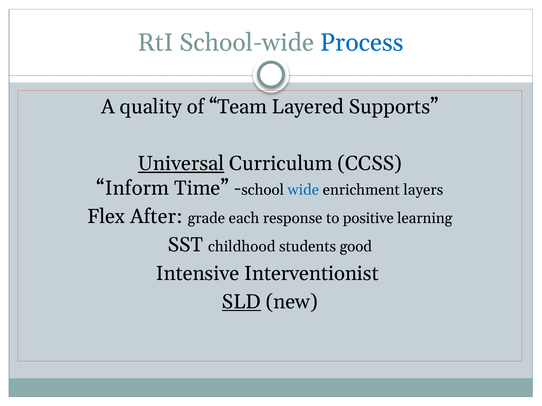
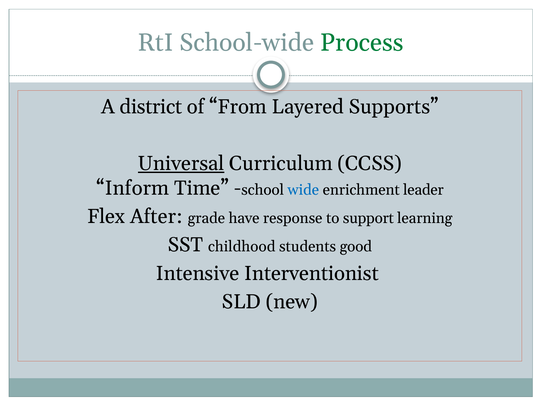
Process colour: blue -> green
quality: quality -> district
Team: Team -> From
layers: layers -> leader
each: each -> have
positive: positive -> support
SLD underline: present -> none
